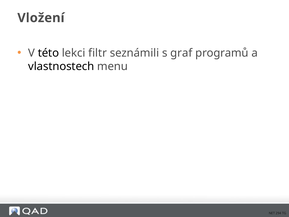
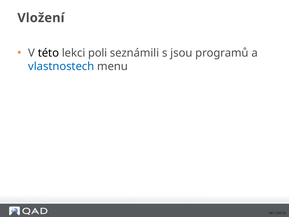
filtr: filtr -> poli
graf: graf -> jsou
vlastnostech colour: black -> blue
